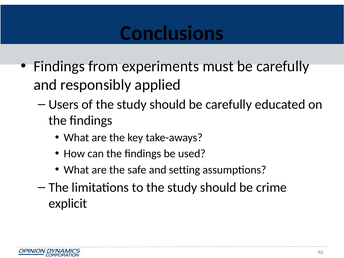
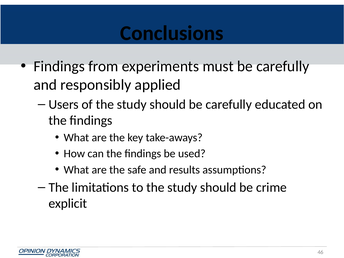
setting: setting -> results
